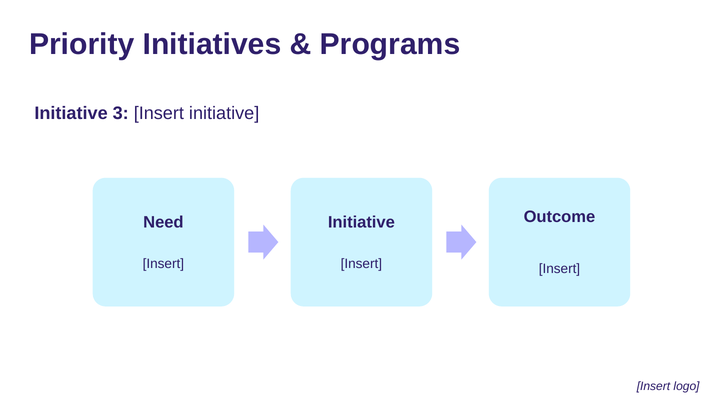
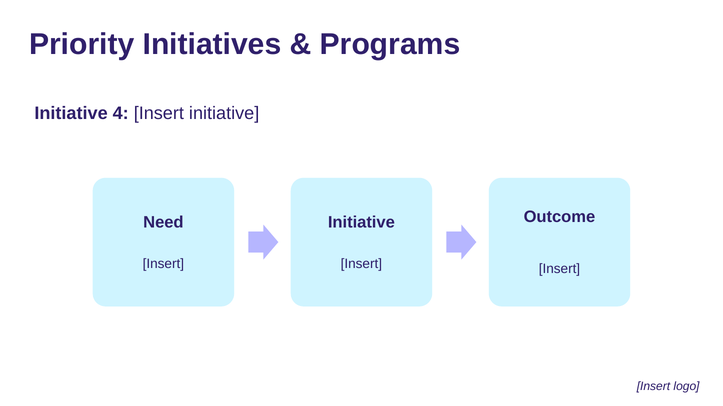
3: 3 -> 4
